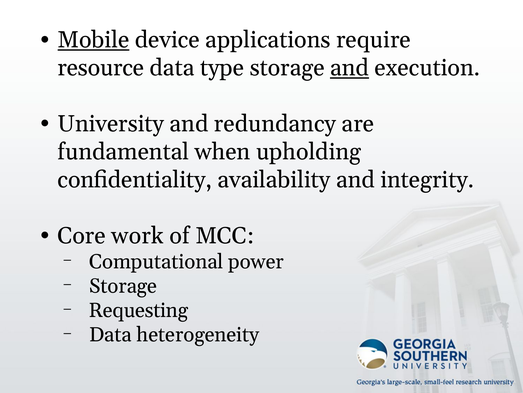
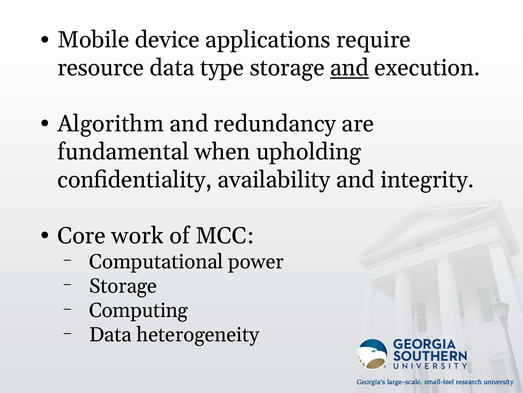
Mobile underline: present -> none
University: University -> Algorithm
Requesting: Requesting -> Computing
